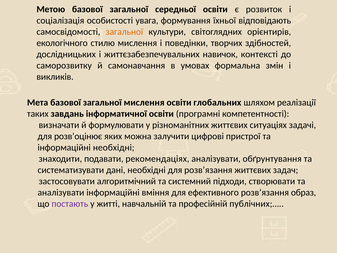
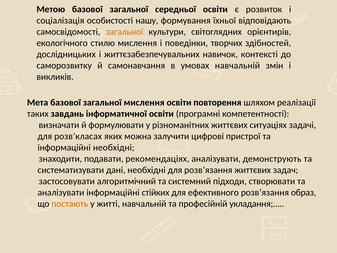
увага: увага -> нашу
умовах формальна: формальна -> навчальній
глобальних: глобальних -> повторення
розв’оцінює: розв’оцінює -> розв’класах
обґрунтування: обґрунтування -> демонструють
вміння: вміння -> стійких
постають colour: purple -> orange
публічних;…: публічних;… -> укладання;…
